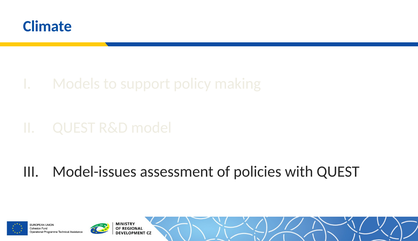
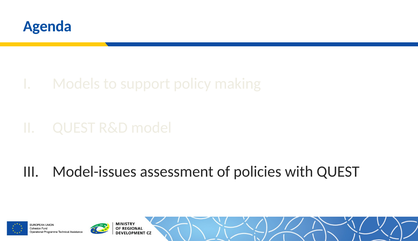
Climate: Climate -> Agenda
